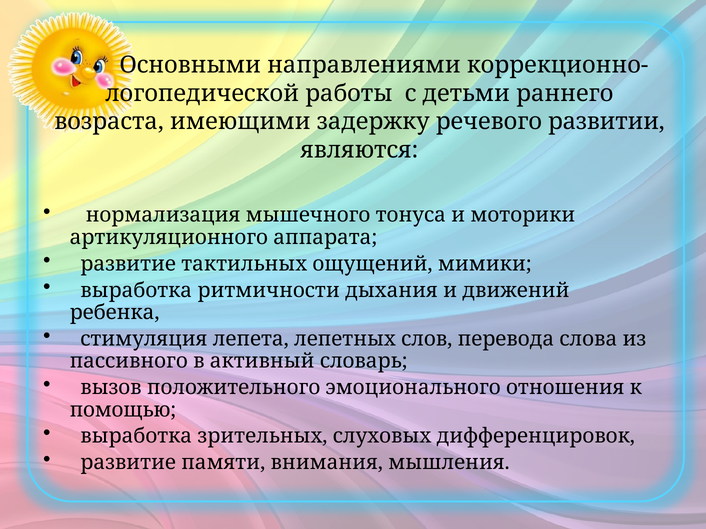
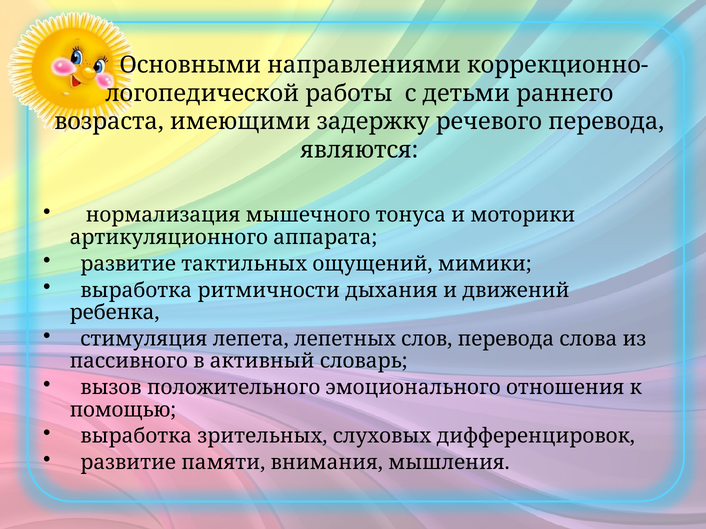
речевого развитии: развитии -> перевода
